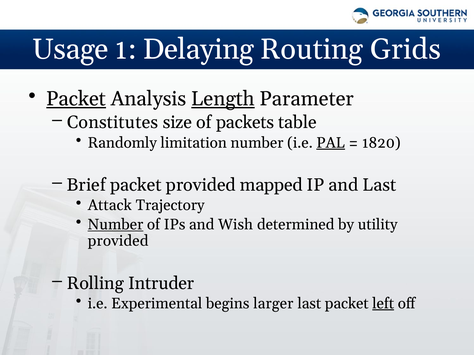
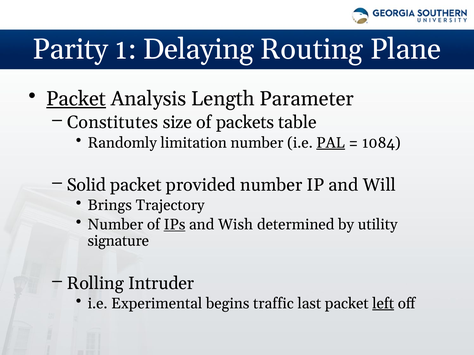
Usage: Usage -> Parity
Grids: Grids -> Plane
Length underline: present -> none
1820: 1820 -> 1084
Brief: Brief -> Solid
provided mapped: mapped -> number
and Last: Last -> Will
Attack: Attack -> Brings
Number at (116, 225) underline: present -> none
IPs underline: none -> present
provided at (118, 241): provided -> signature
larger: larger -> traffic
